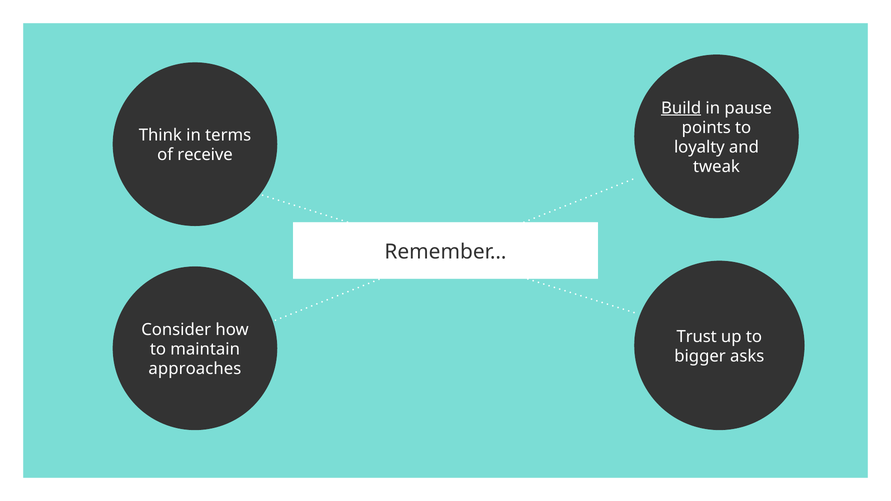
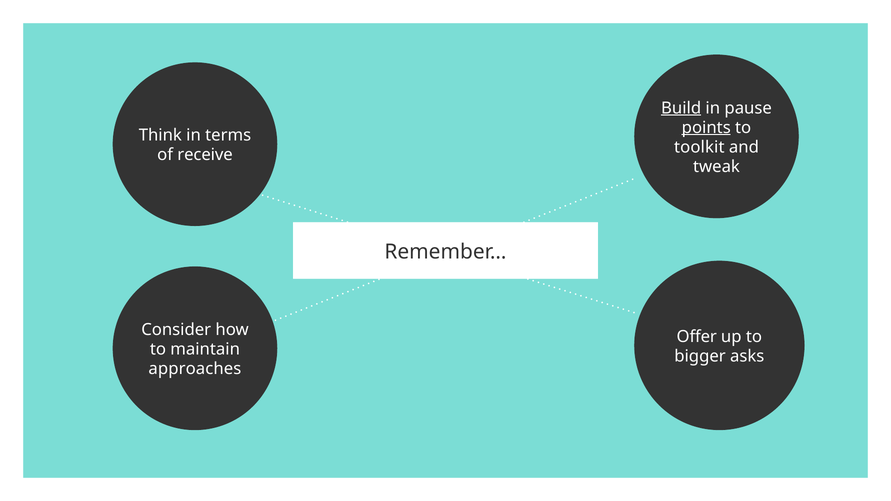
points underline: none -> present
loyalty: loyalty -> toolkit
Trust: Trust -> Offer
